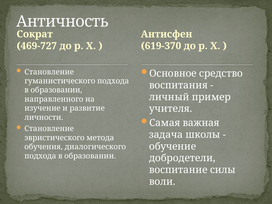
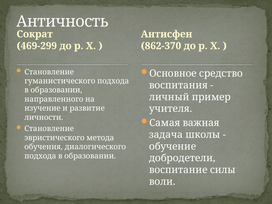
469-727: 469-727 -> 469-299
619-370: 619-370 -> 862-370
